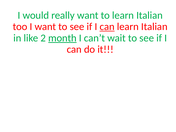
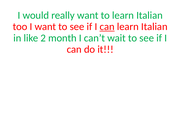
month underline: present -> none
